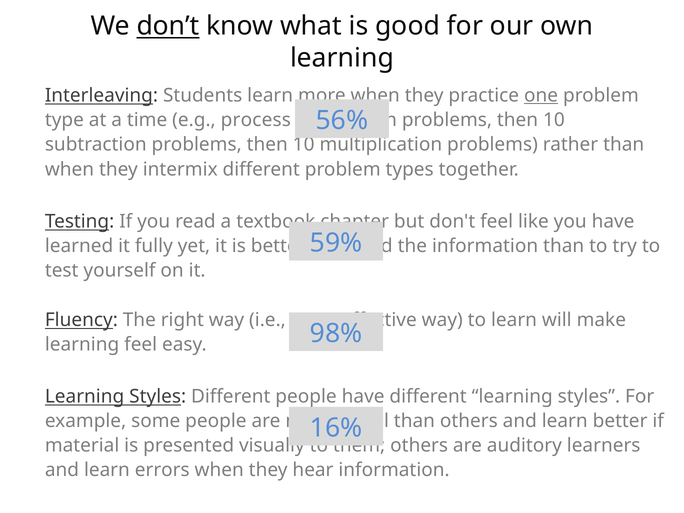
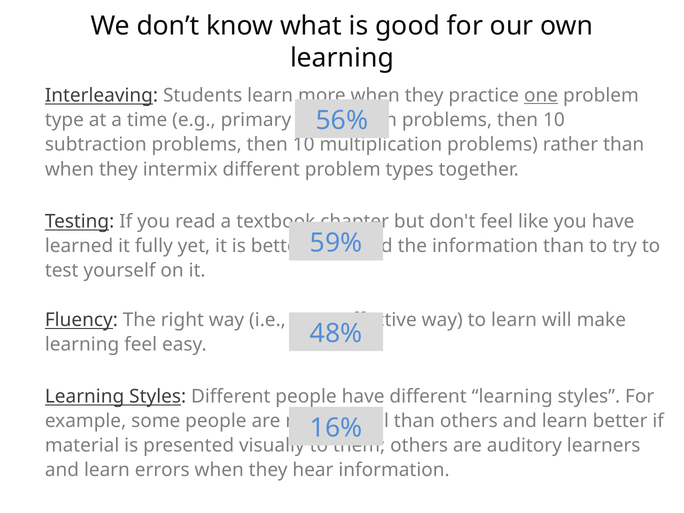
don’t underline: present -> none
process: process -> primary
98%: 98% -> 48%
